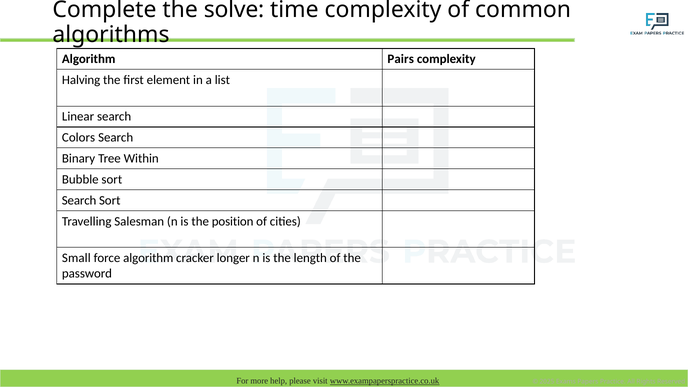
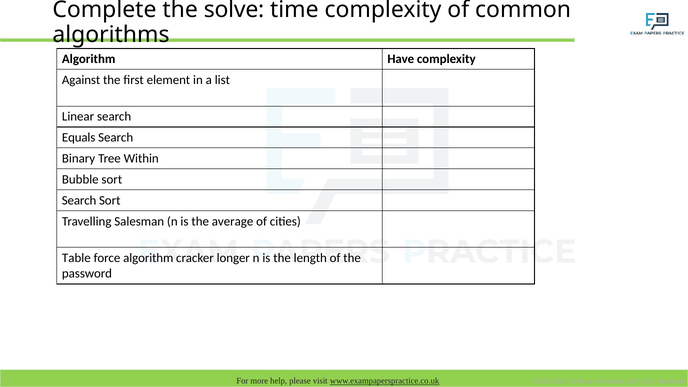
Pairs: Pairs -> Have
Halving: Halving -> Against
Colors: Colors -> Equals
position: position -> average
Small: Small -> Table
